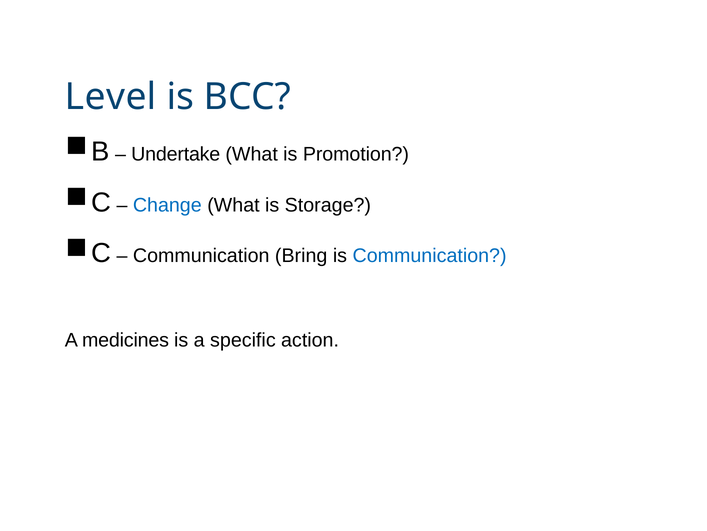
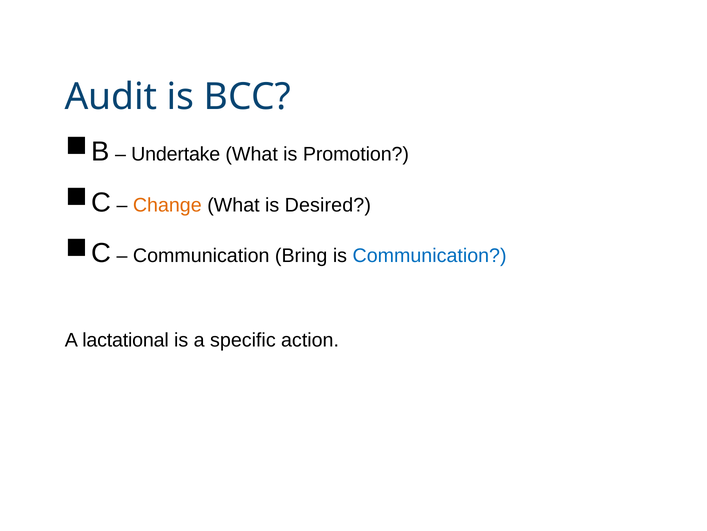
Level: Level -> Audit
Change colour: blue -> orange
Storage: Storage -> Desired
medicines: medicines -> lactational
